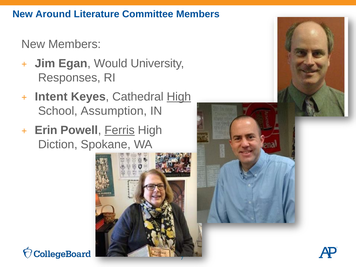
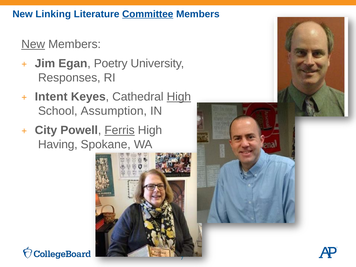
Around: Around -> Linking
Committee underline: none -> present
New at (33, 44) underline: none -> present
Would: Would -> Poetry
Erin: Erin -> City
Diction: Diction -> Having
